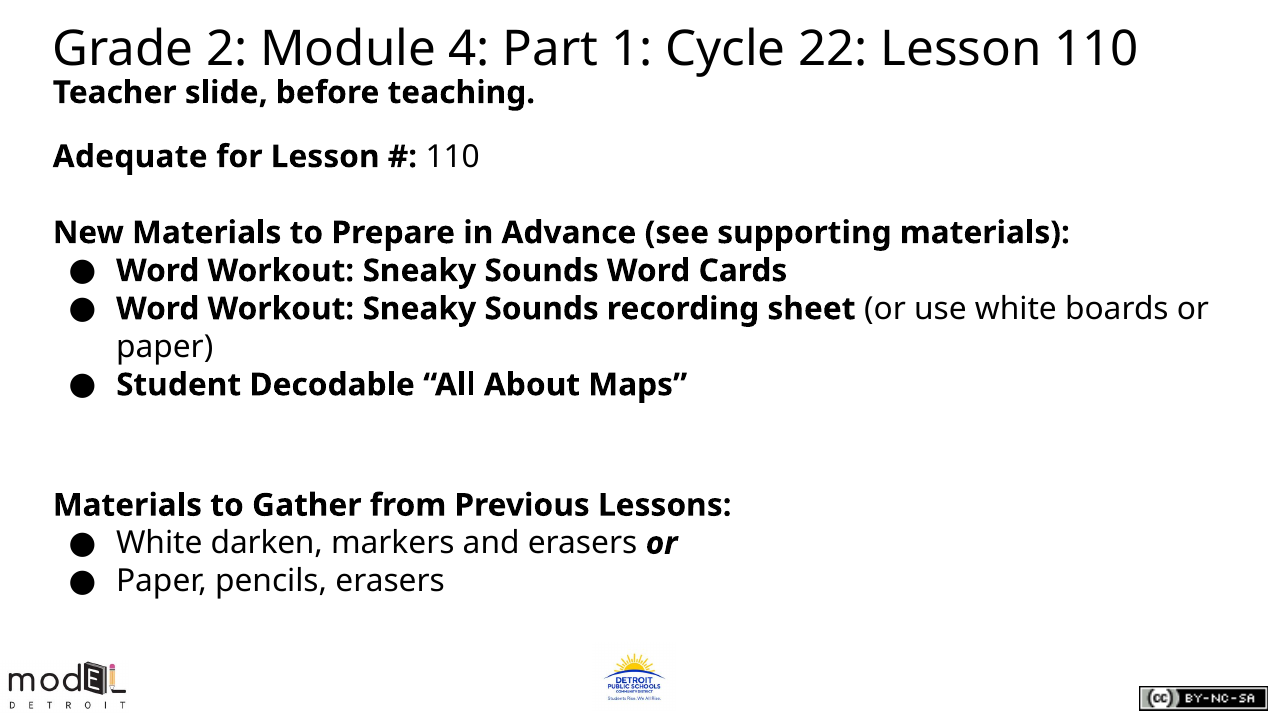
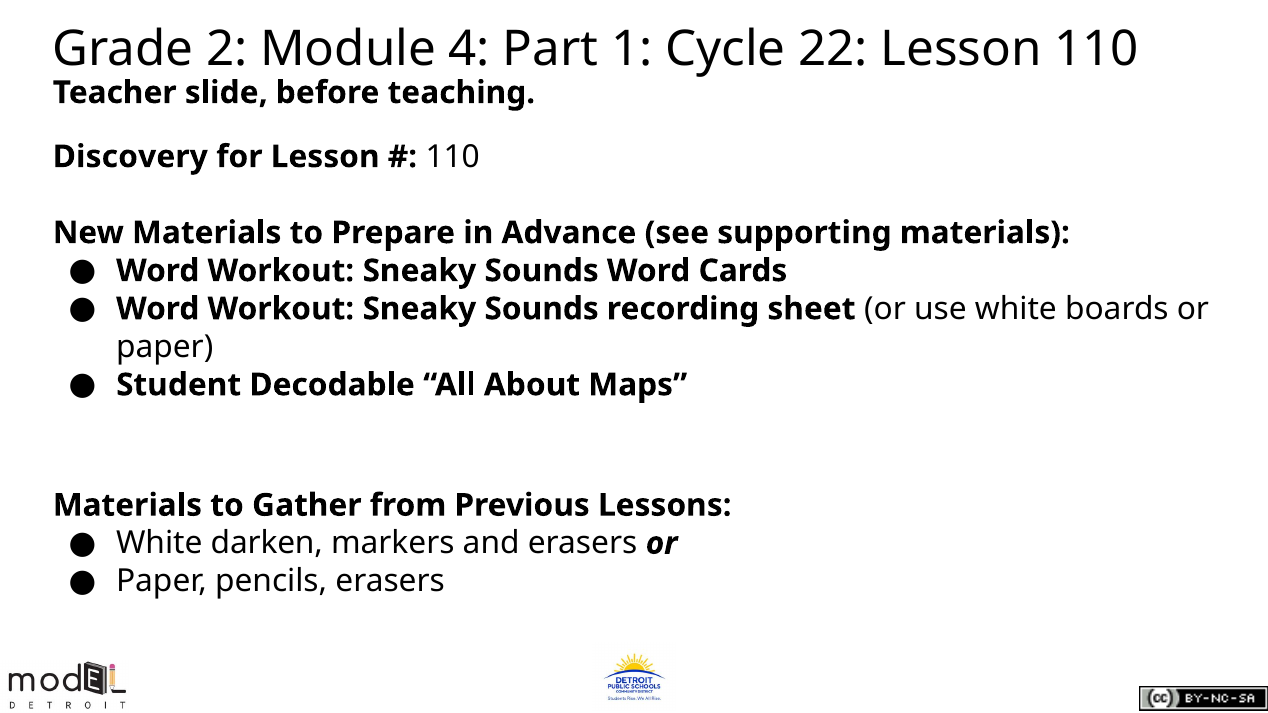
Adequate: Adequate -> Discovery
